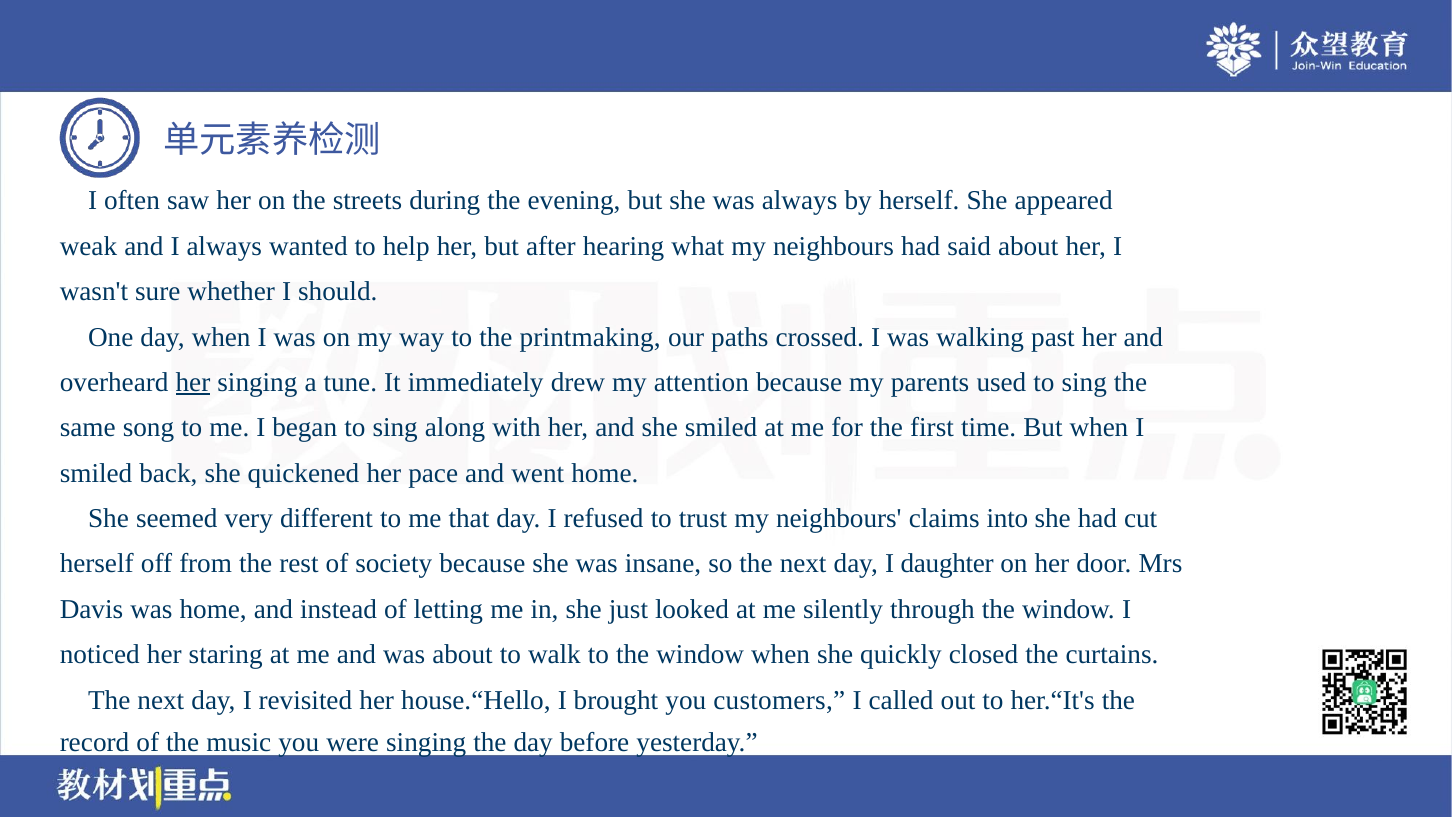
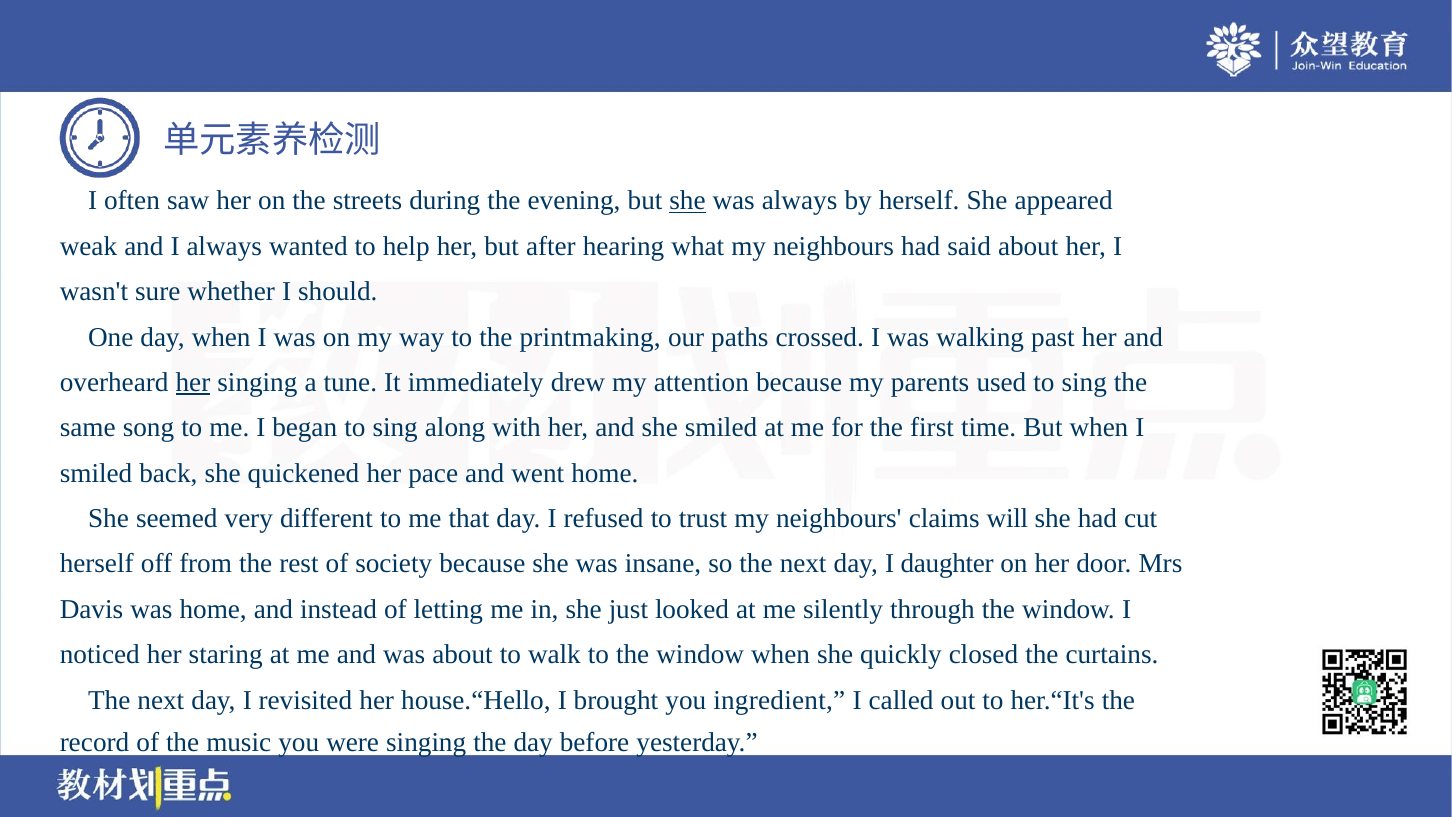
she at (688, 201) underline: none -> present
into: into -> will
customers: customers -> ingredient
